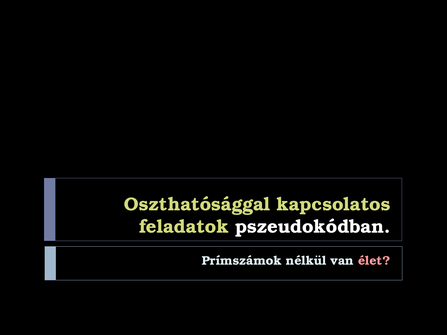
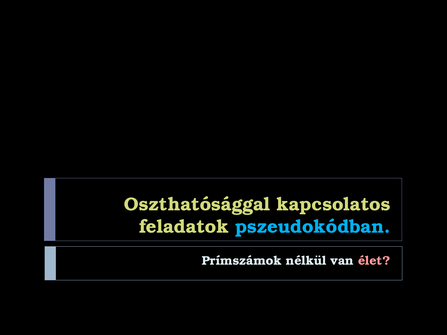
pszeudokódban colour: white -> light blue
